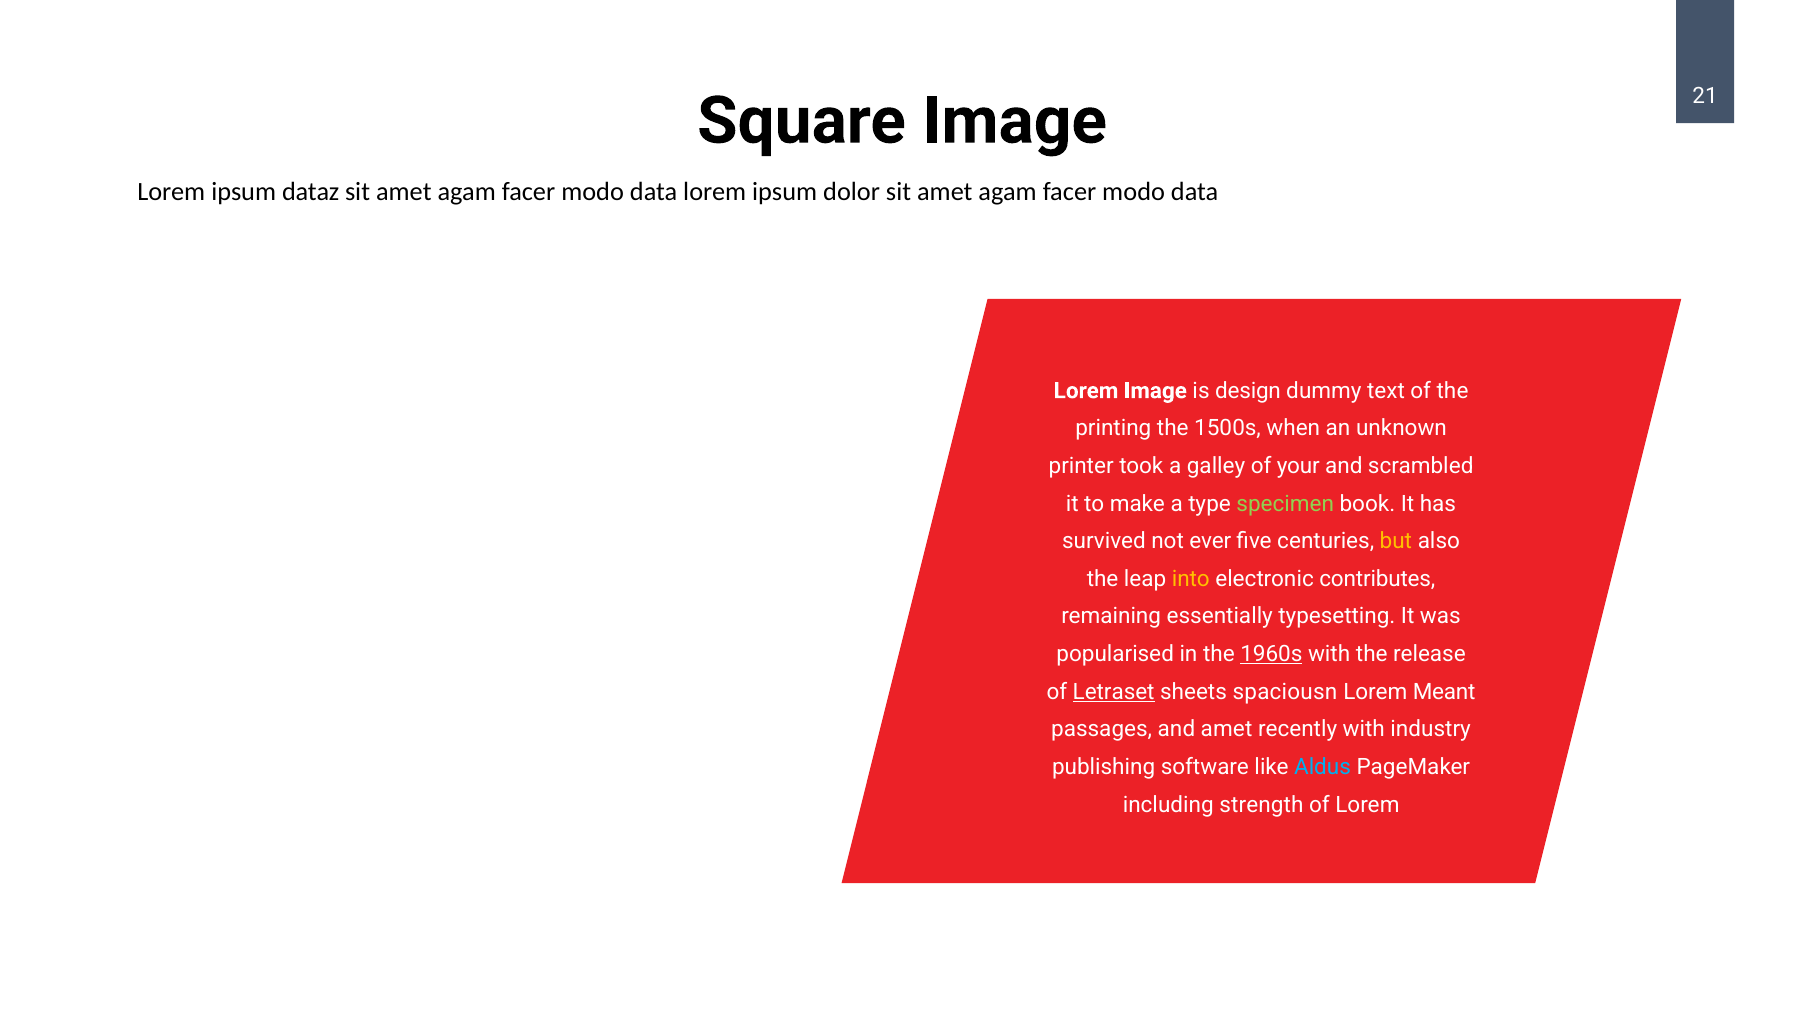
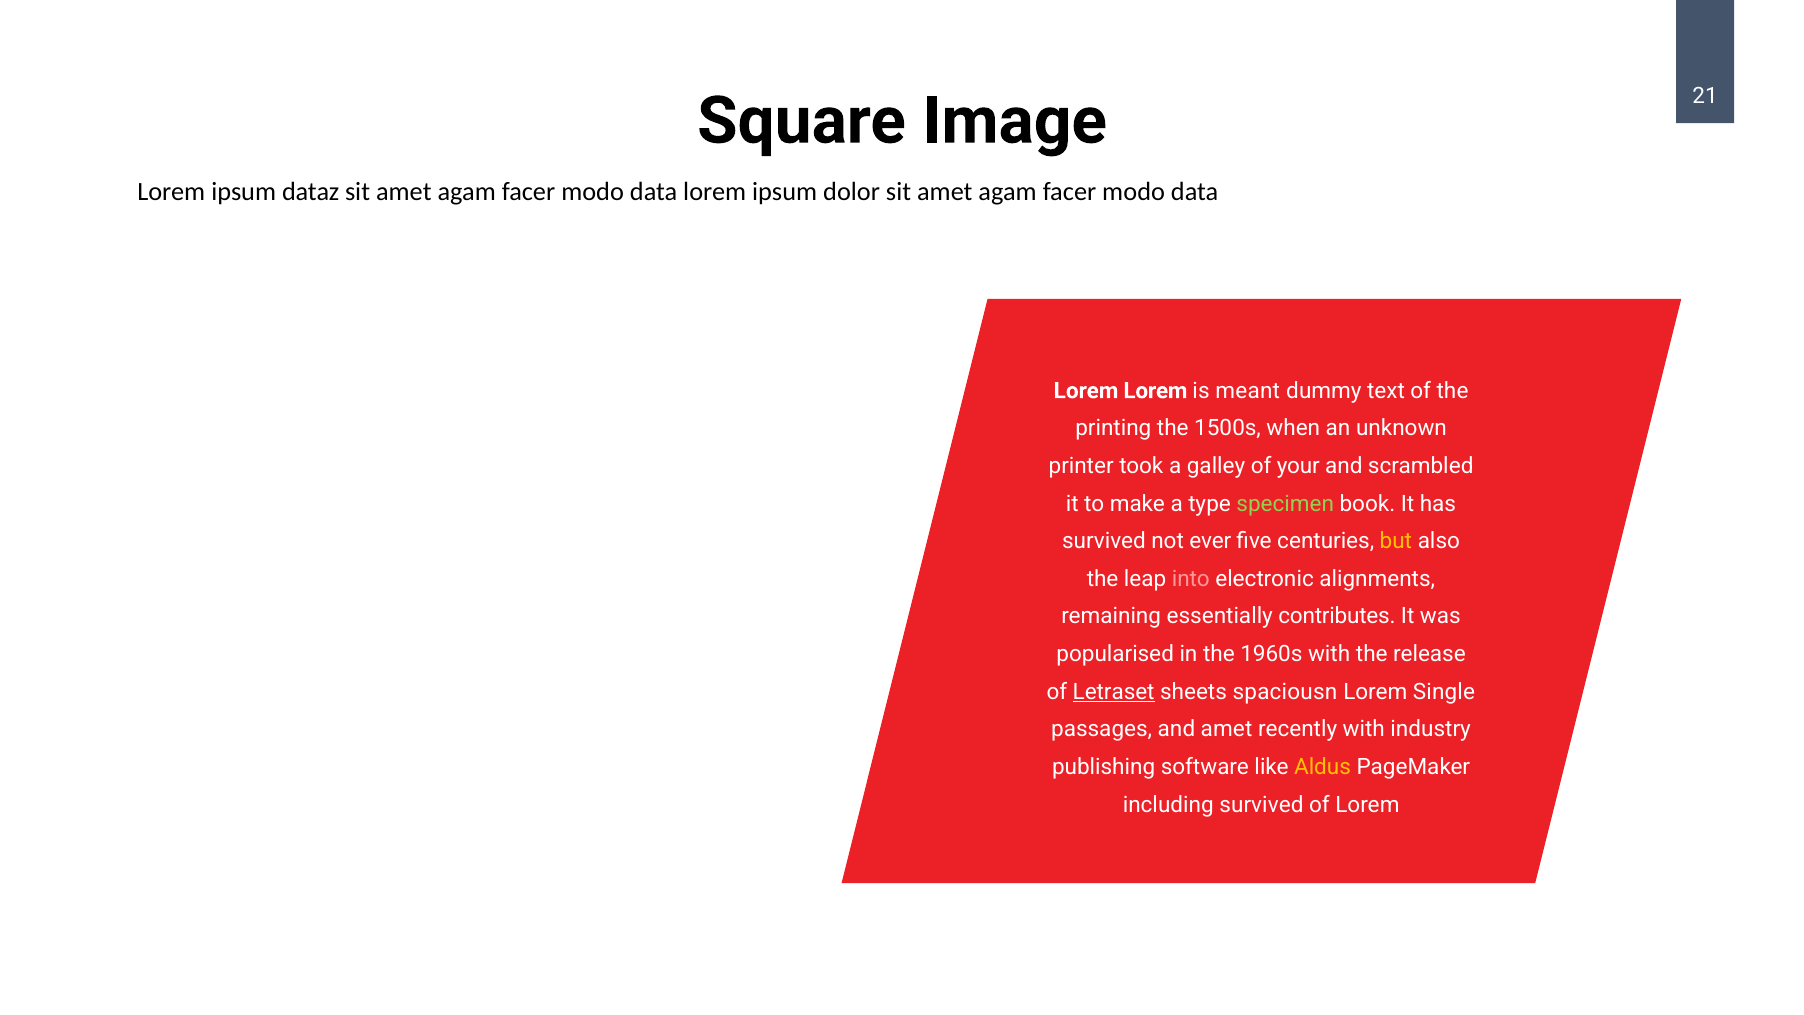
Lorem Image: Image -> Lorem
design: design -> meant
into colour: yellow -> pink
contributes: contributes -> alignments
typesetting: typesetting -> contributes
1960s underline: present -> none
Meant: Meant -> Single
Aldus colour: light blue -> yellow
including strength: strength -> survived
